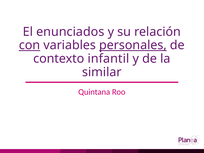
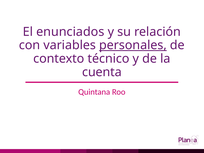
con underline: present -> none
infantil: infantil -> técnico
similar: similar -> cuenta
